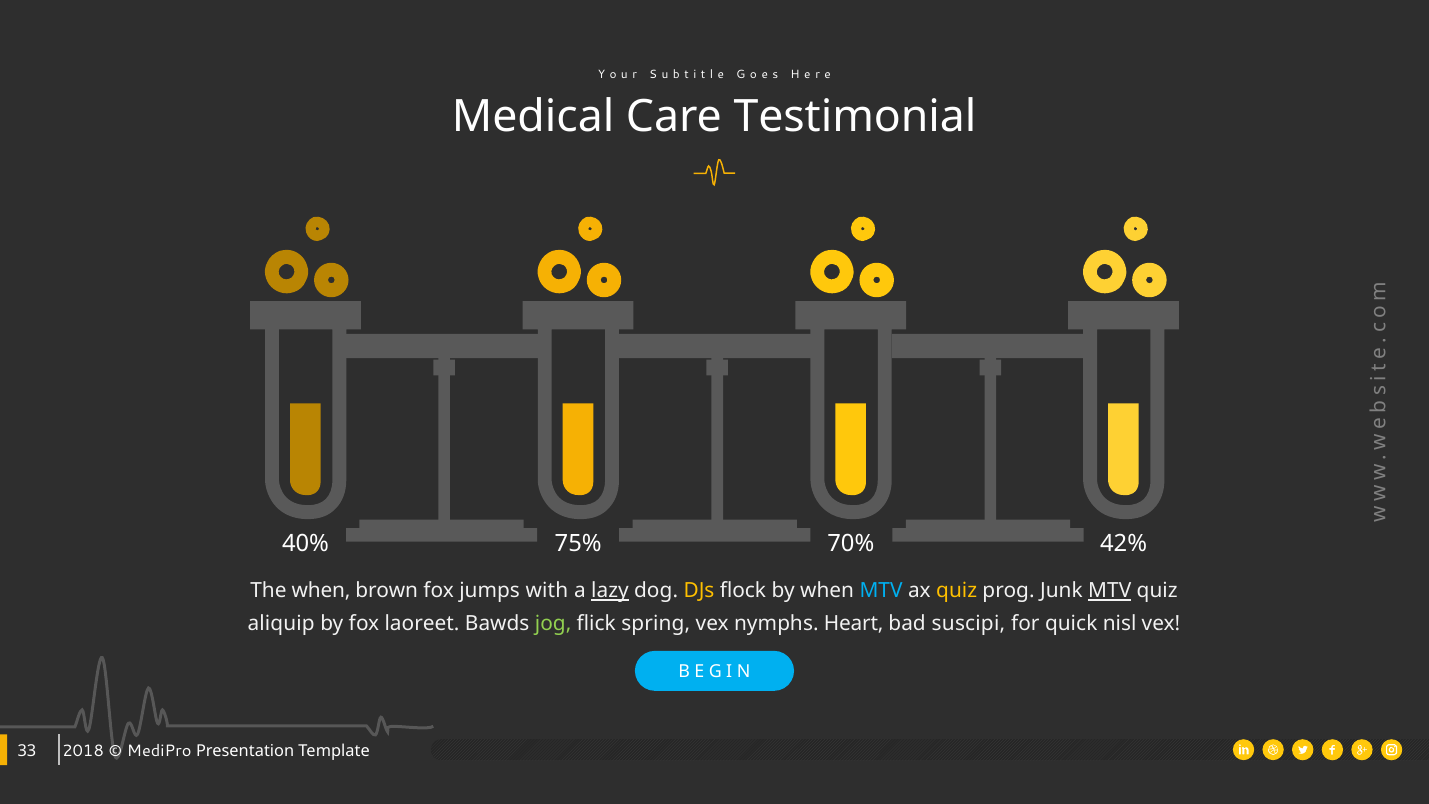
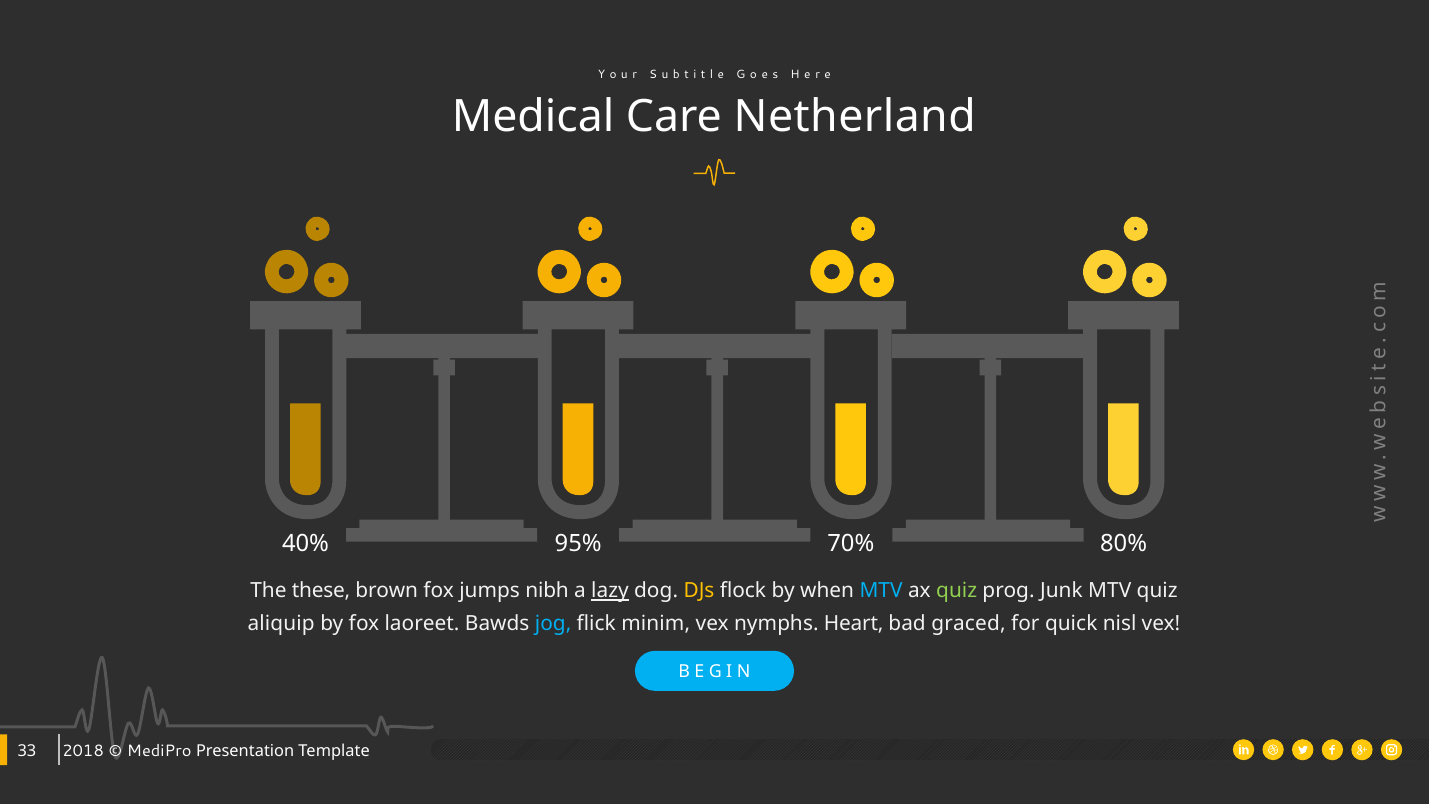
Testimonial: Testimonial -> Netherland
75%: 75% -> 95%
42%: 42% -> 80%
The when: when -> these
with: with -> nibh
quiz at (957, 591) colour: yellow -> light green
MTV at (1110, 591) underline: present -> none
jog colour: light green -> light blue
spring: spring -> minim
suscipi: suscipi -> graced
